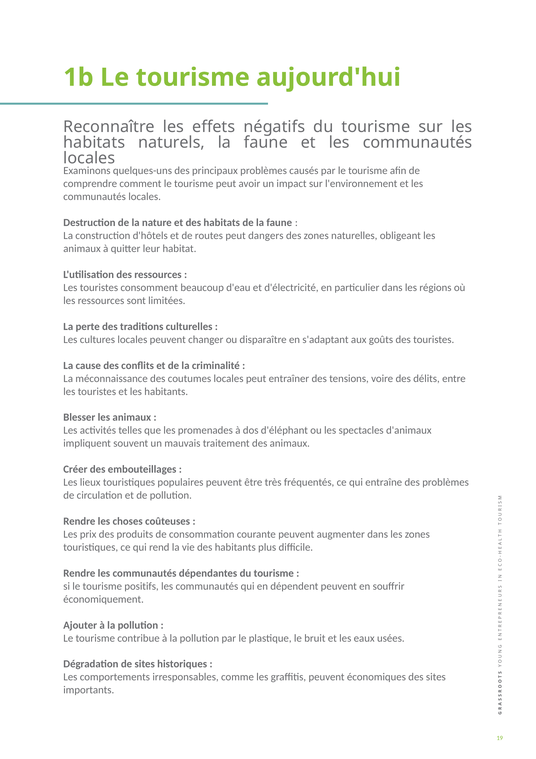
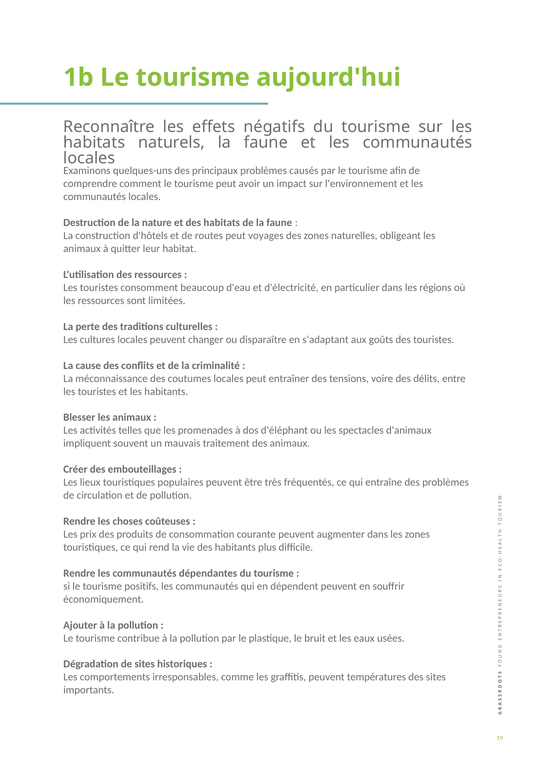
dangers: dangers -> voyages
économiques: économiques -> températures
